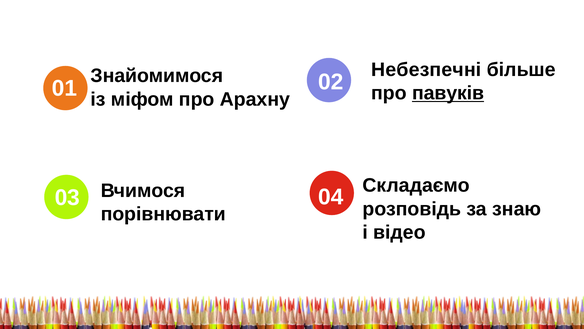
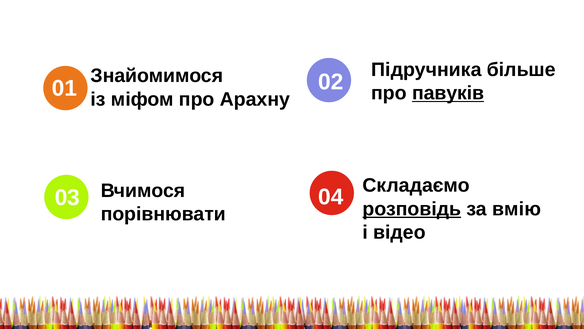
Небезпечні: Небезпечні -> Підручника
розповідь underline: none -> present
знаю: знаю -> вмію
